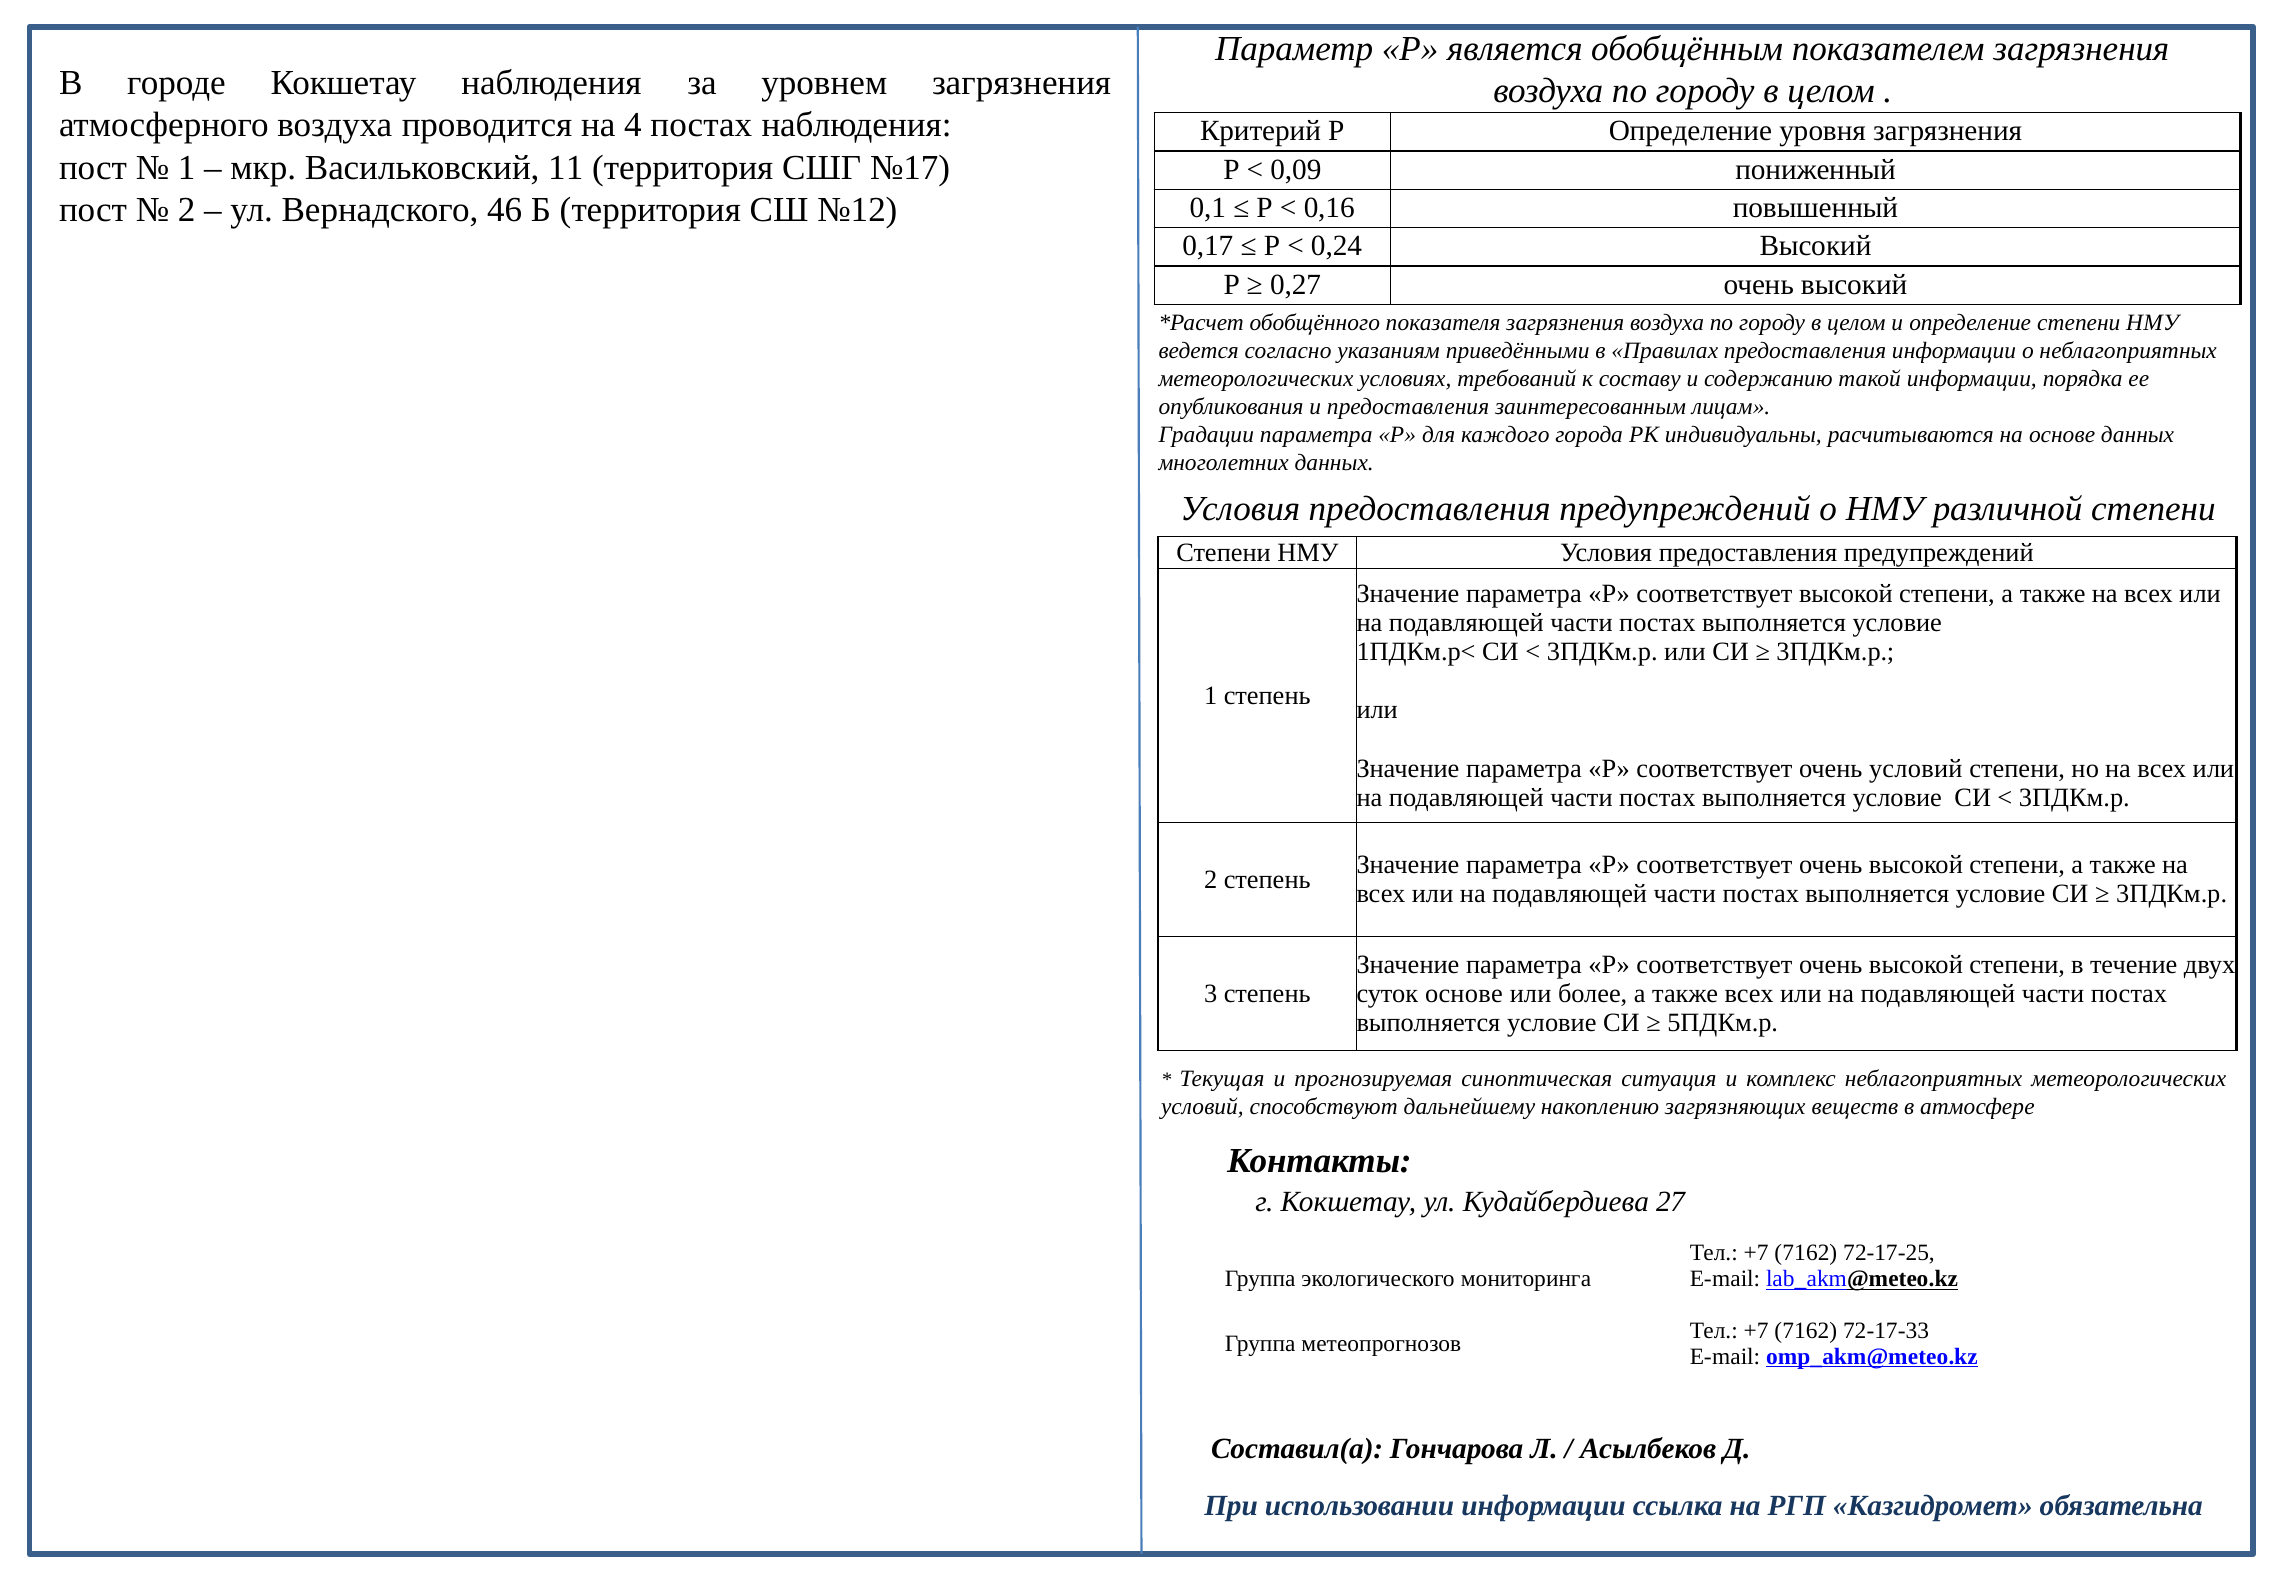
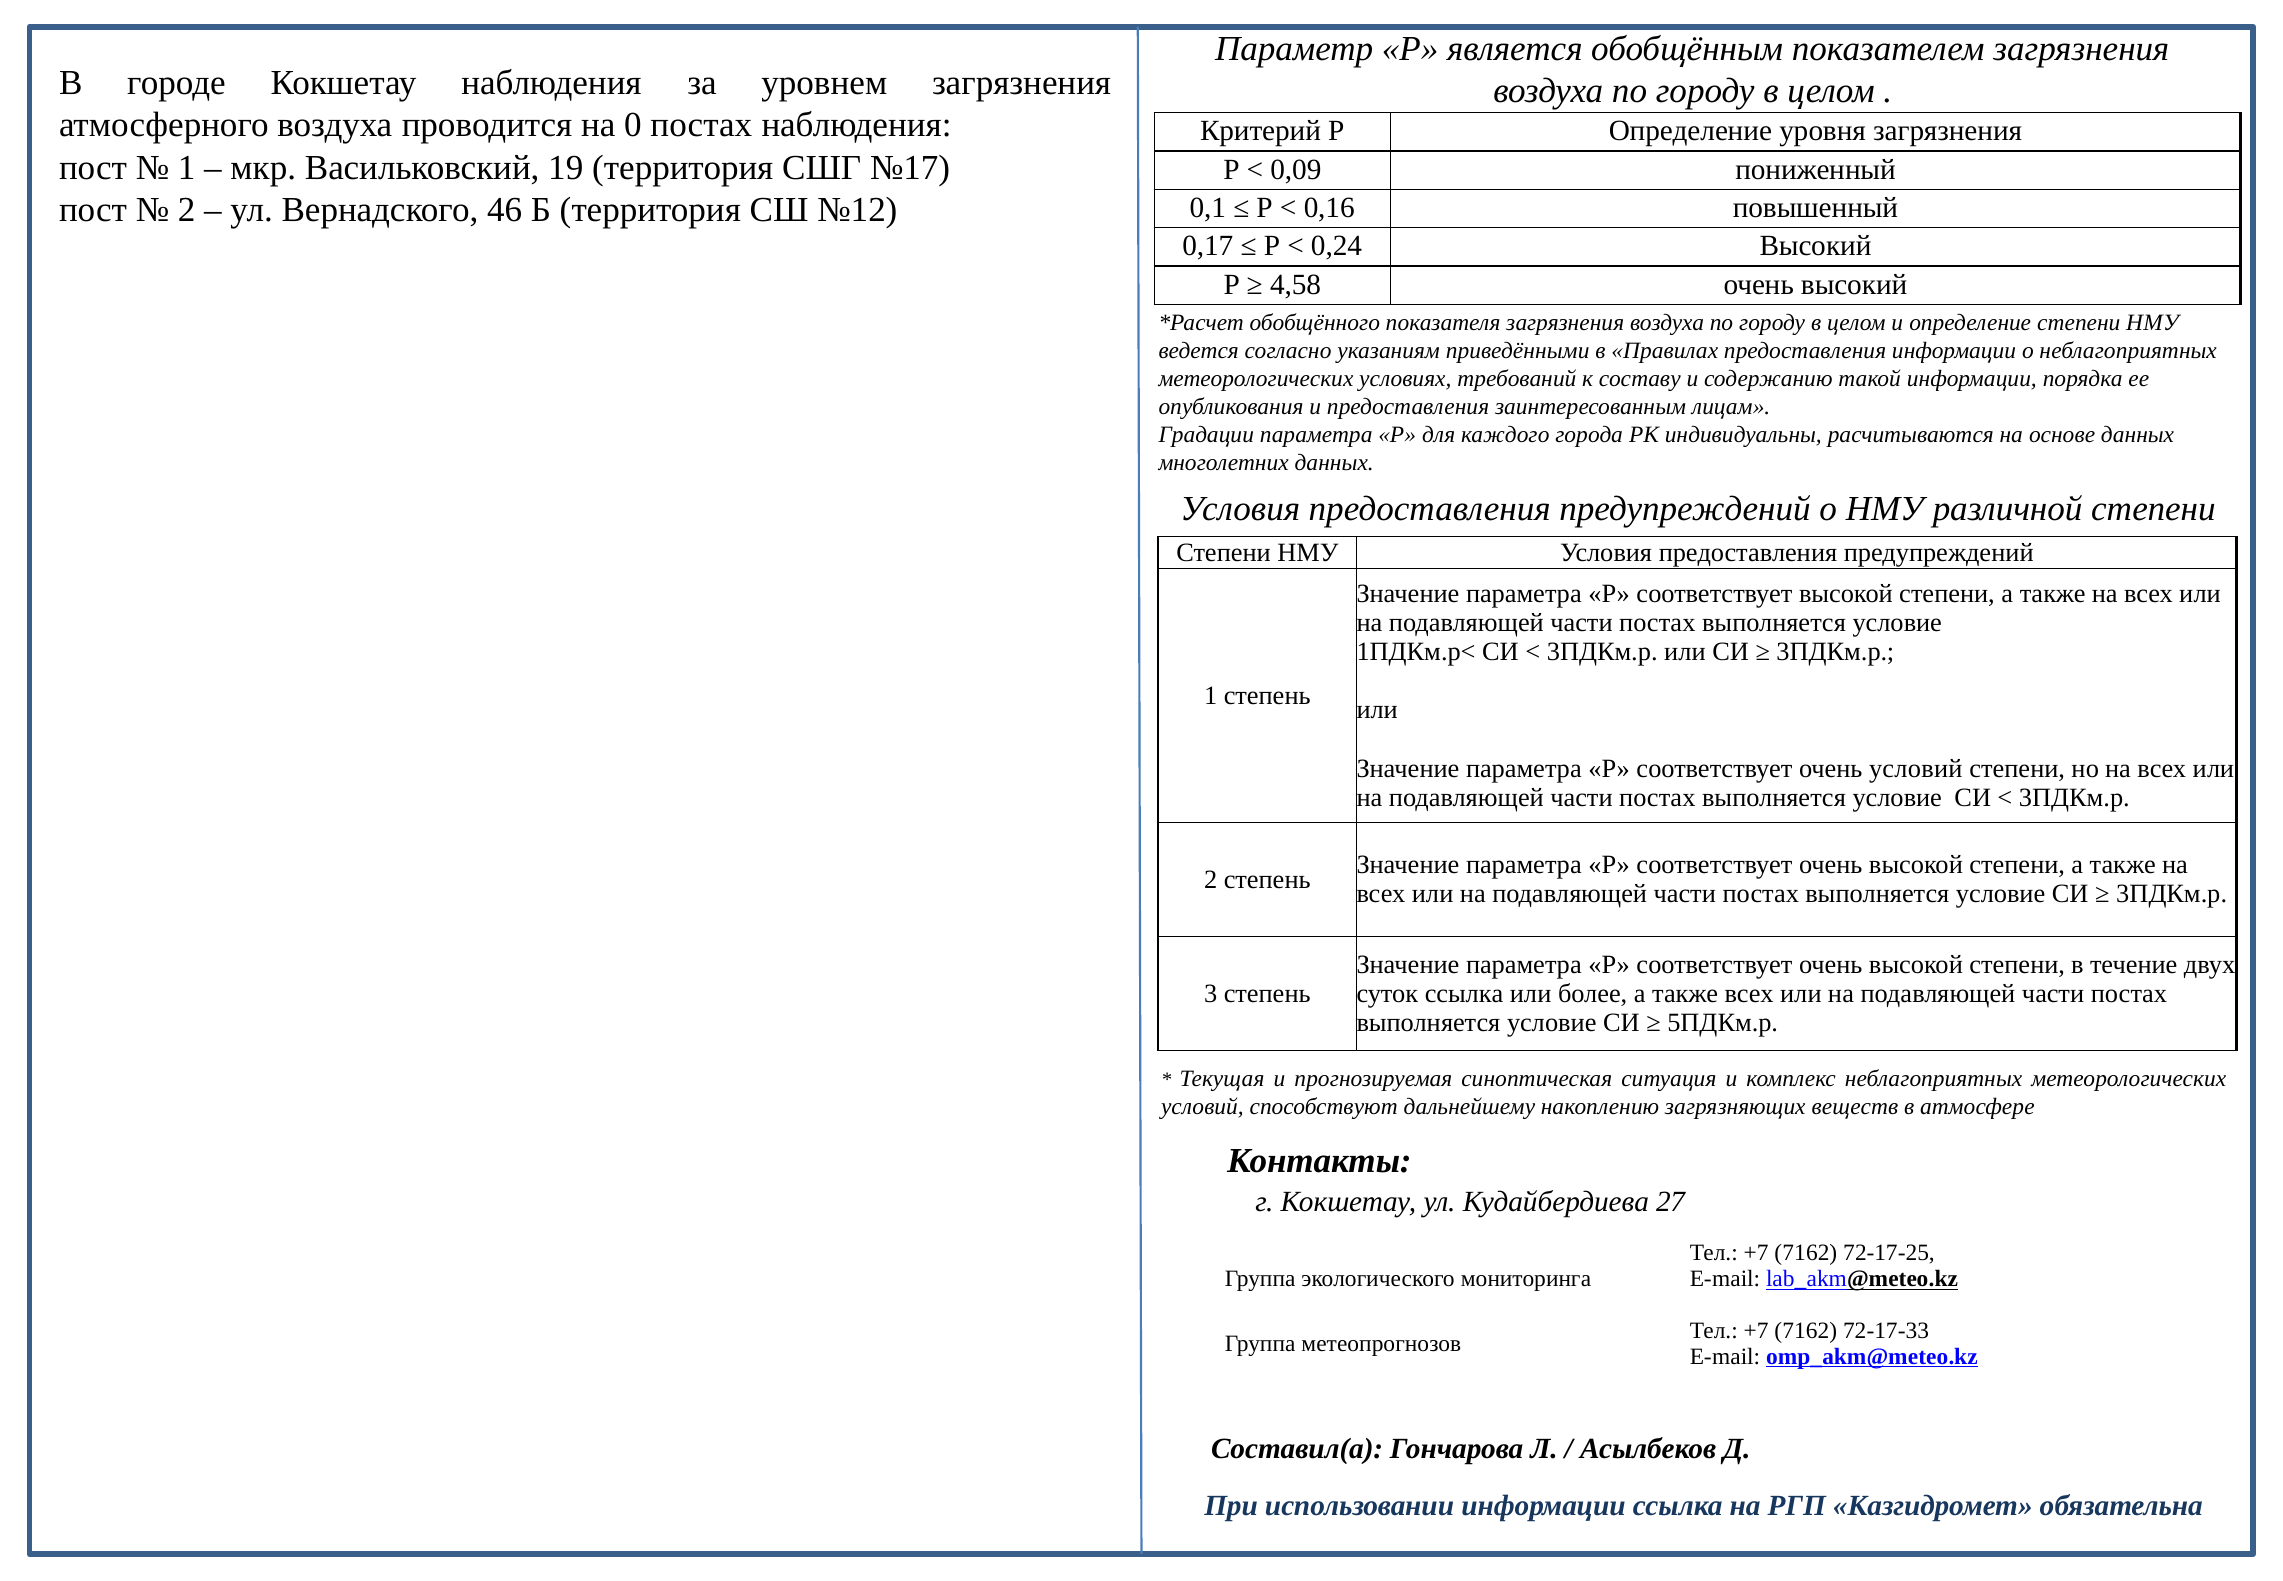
4: 4 -> 0
11: 11 -> 19
0,27: 0,27 -> 4,58
суток основе: основе -> ссылка
